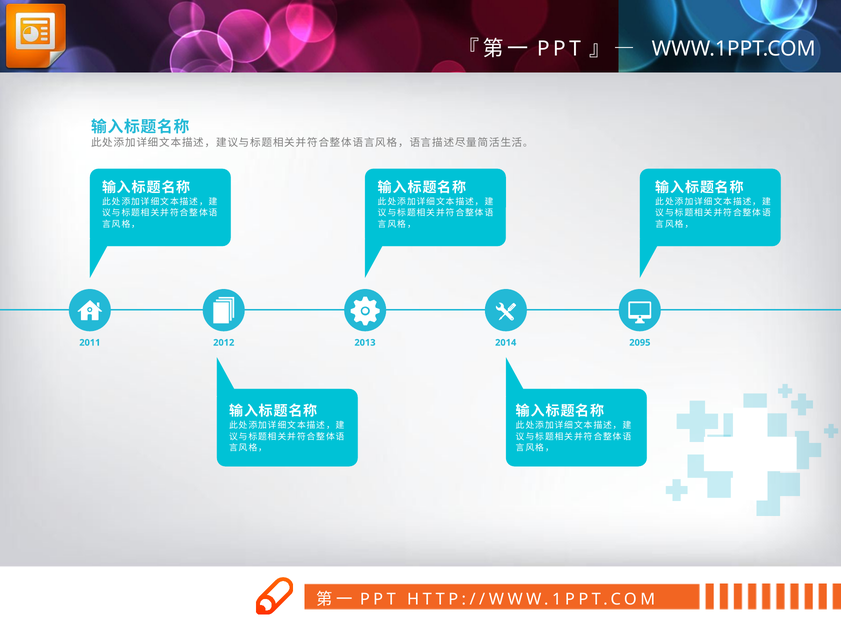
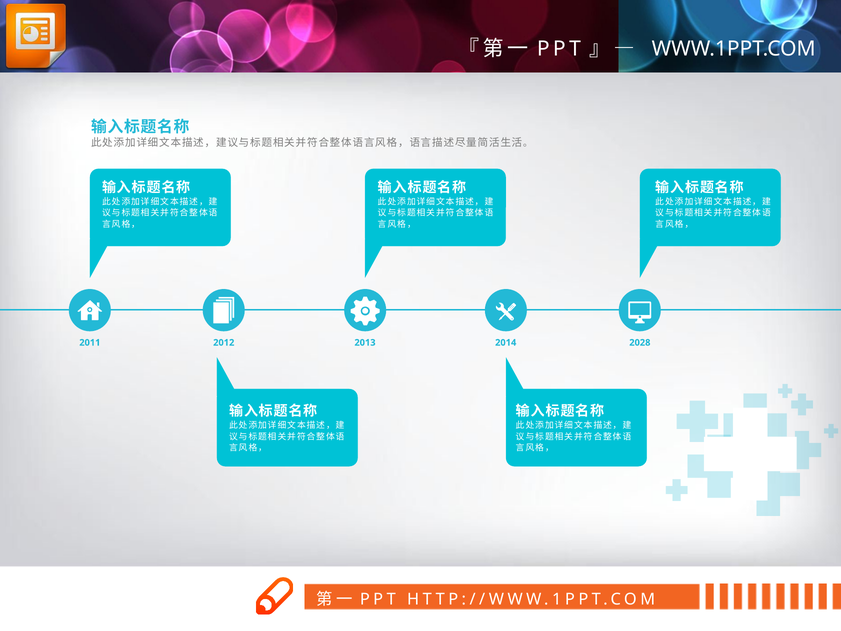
2095: 2095 -> 2028
